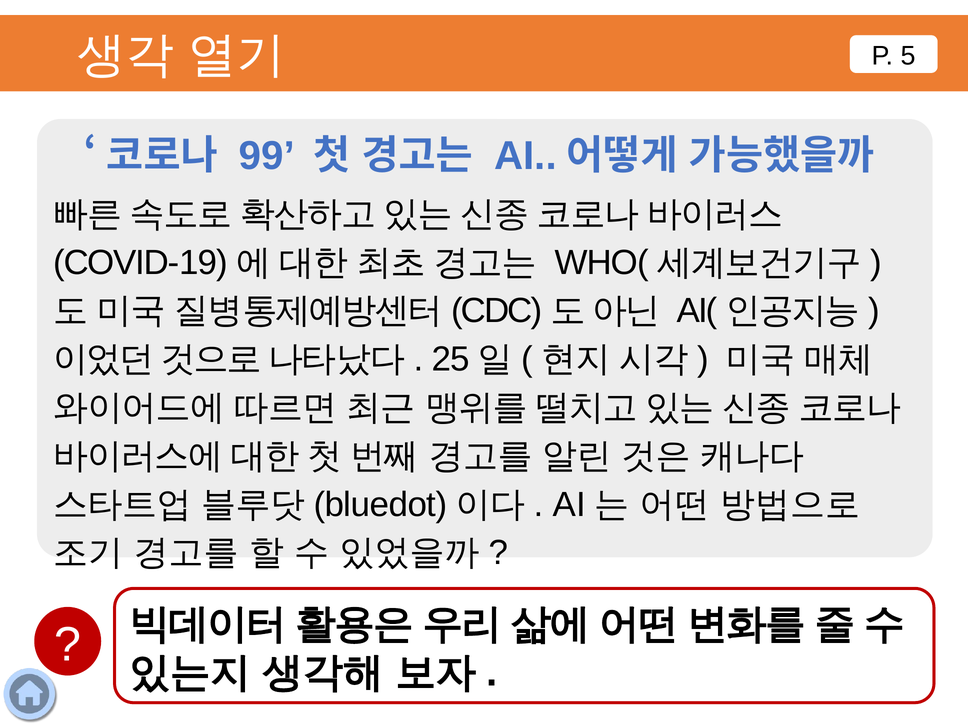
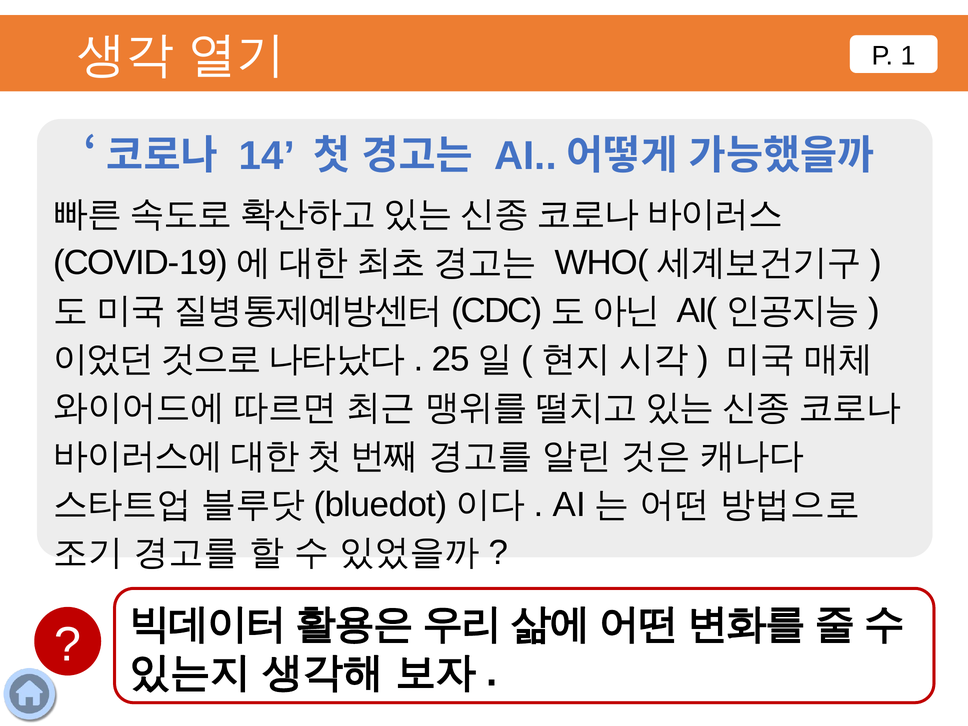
5: 5 -> 1
99: 99 -> 14
